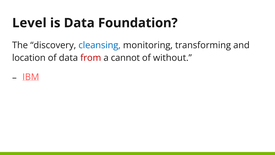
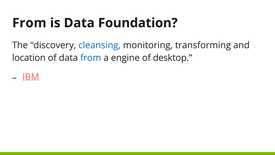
Level at (29, 23): Level -> From
from at (91, 58) colour: red -> blue
cannot: cannot -> engine
without: without -> desktop
